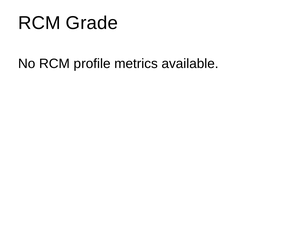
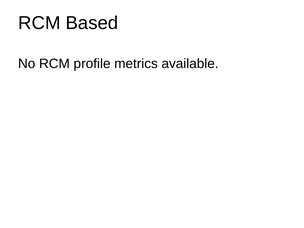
Grade: Grade -> Based
